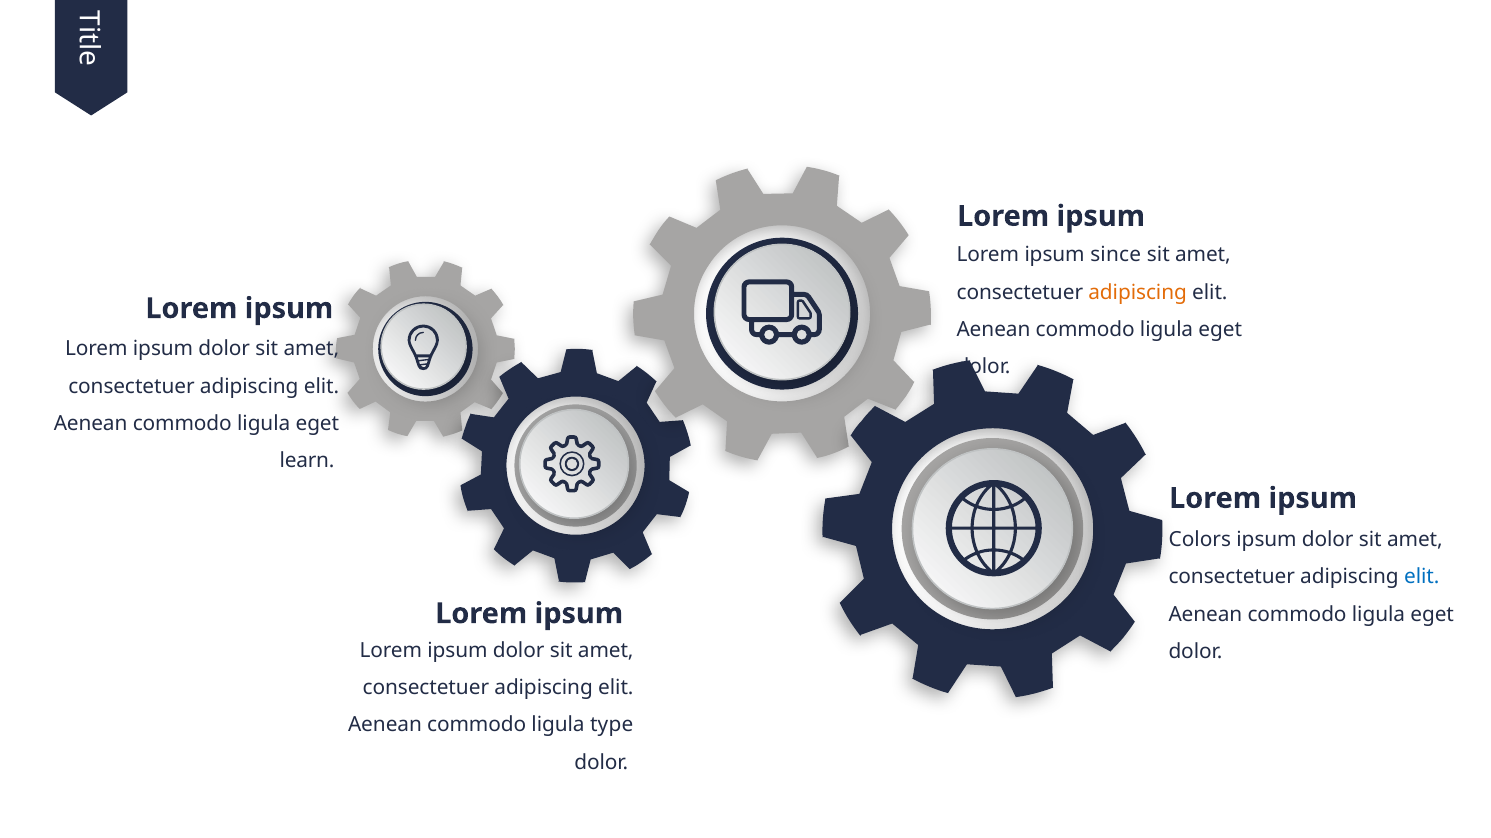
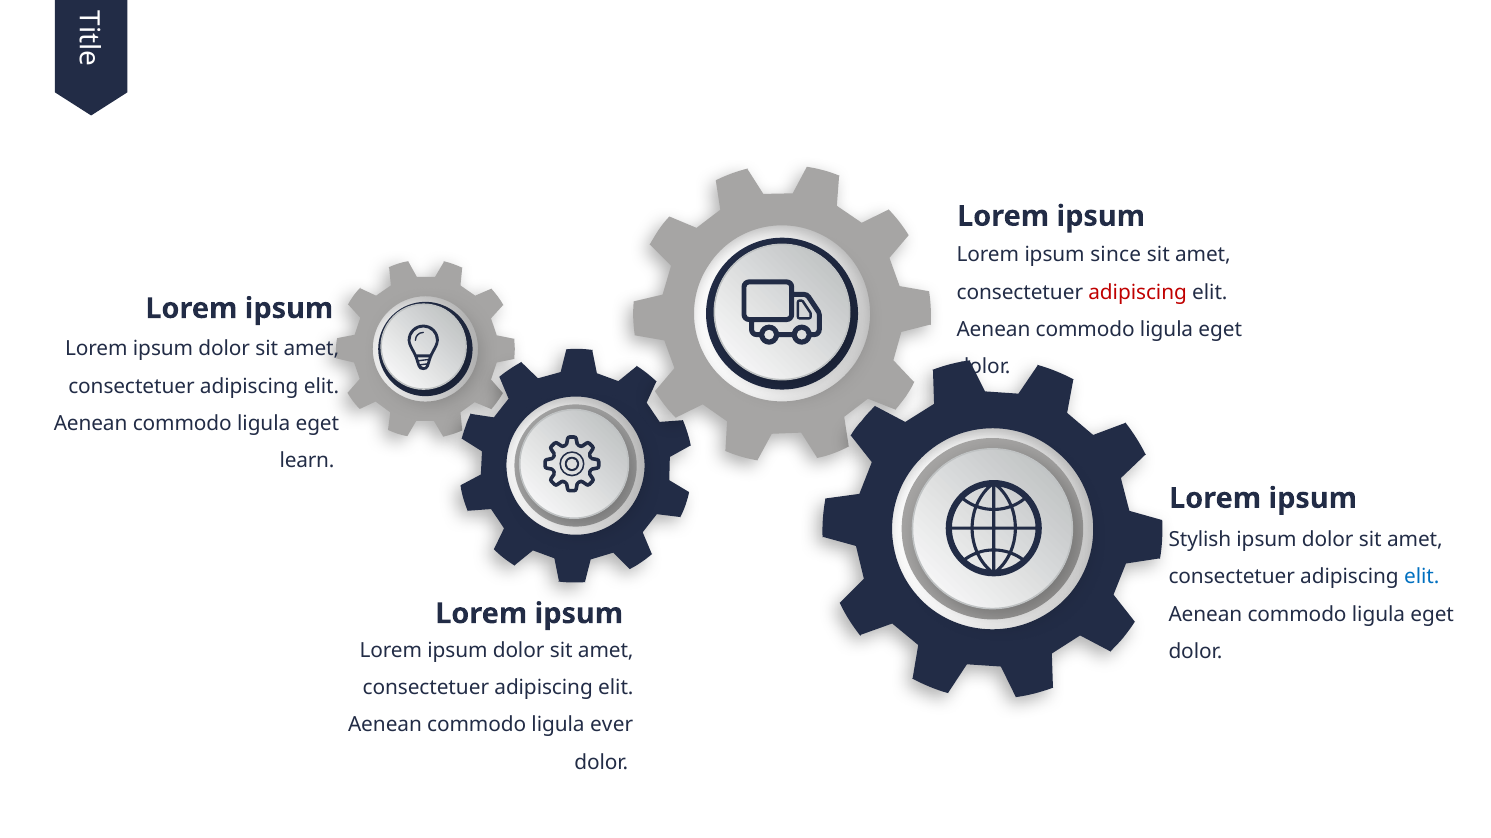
adipiscing at (1138, 292) colour: orange -> red
Colors: Colors -> Stylish
type: type -> ever
